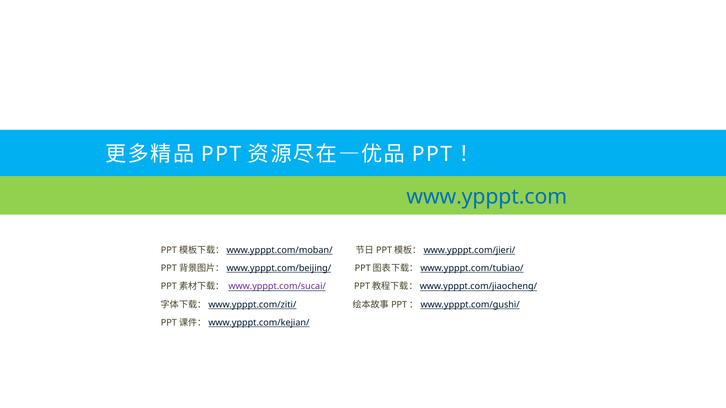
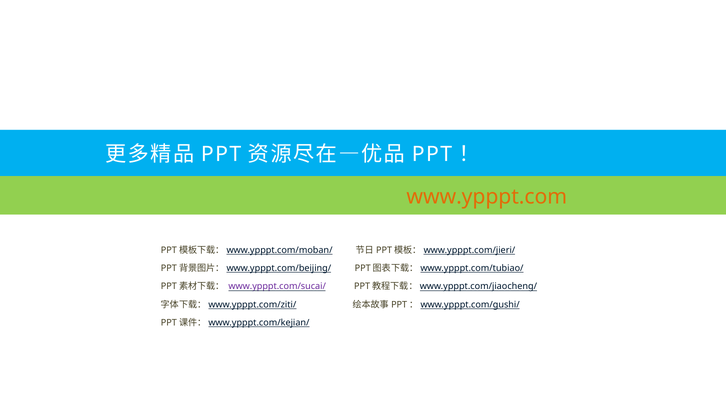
www.ypppt.com colour: blue -> orange
